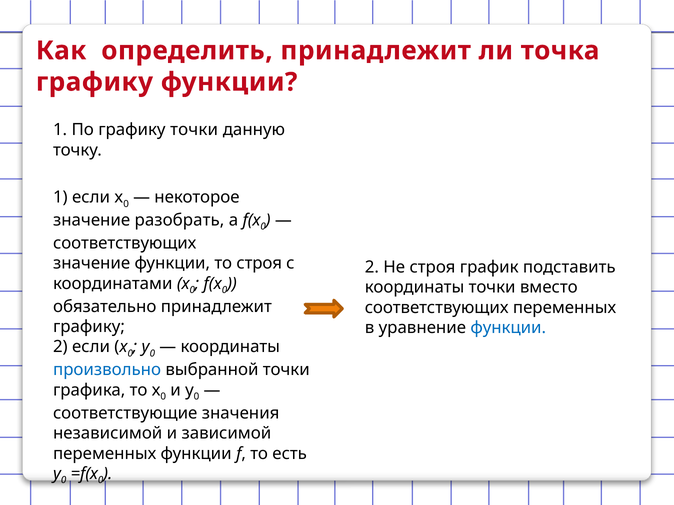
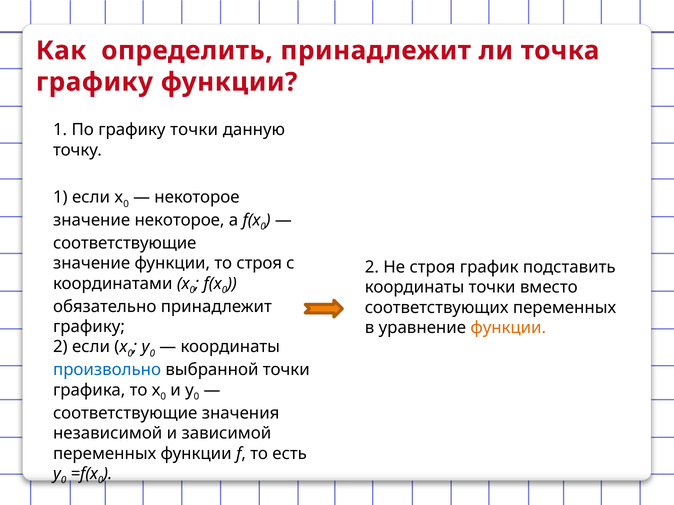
значение разобрать: разобрать -> некоторое
соответствующих at (125, 243): соответствующих -> соответствующие
функции at (508, 328) colour: blue -> orange
